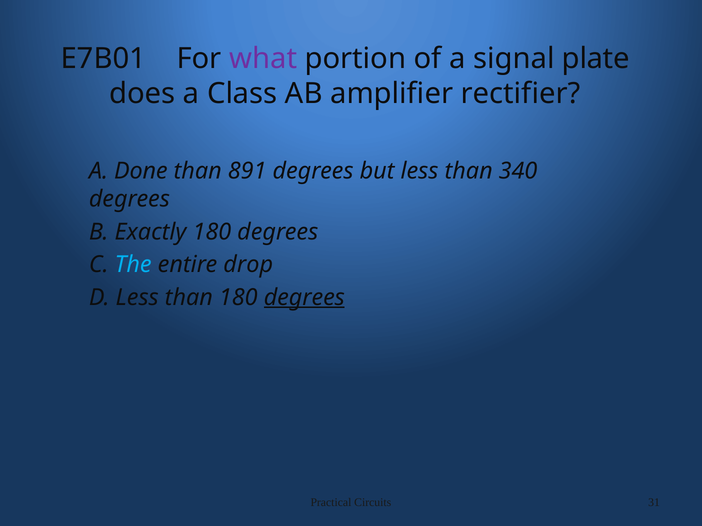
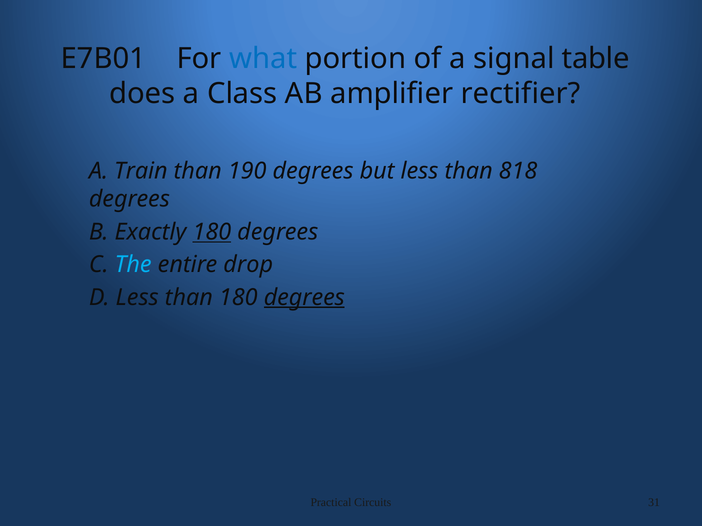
what colour: purple -> blue
plate: plate -> table
Done: Done -> Train
891: 891 -> 190
340: 340 -> 818
180 at (212, 232) underline: none -> present
